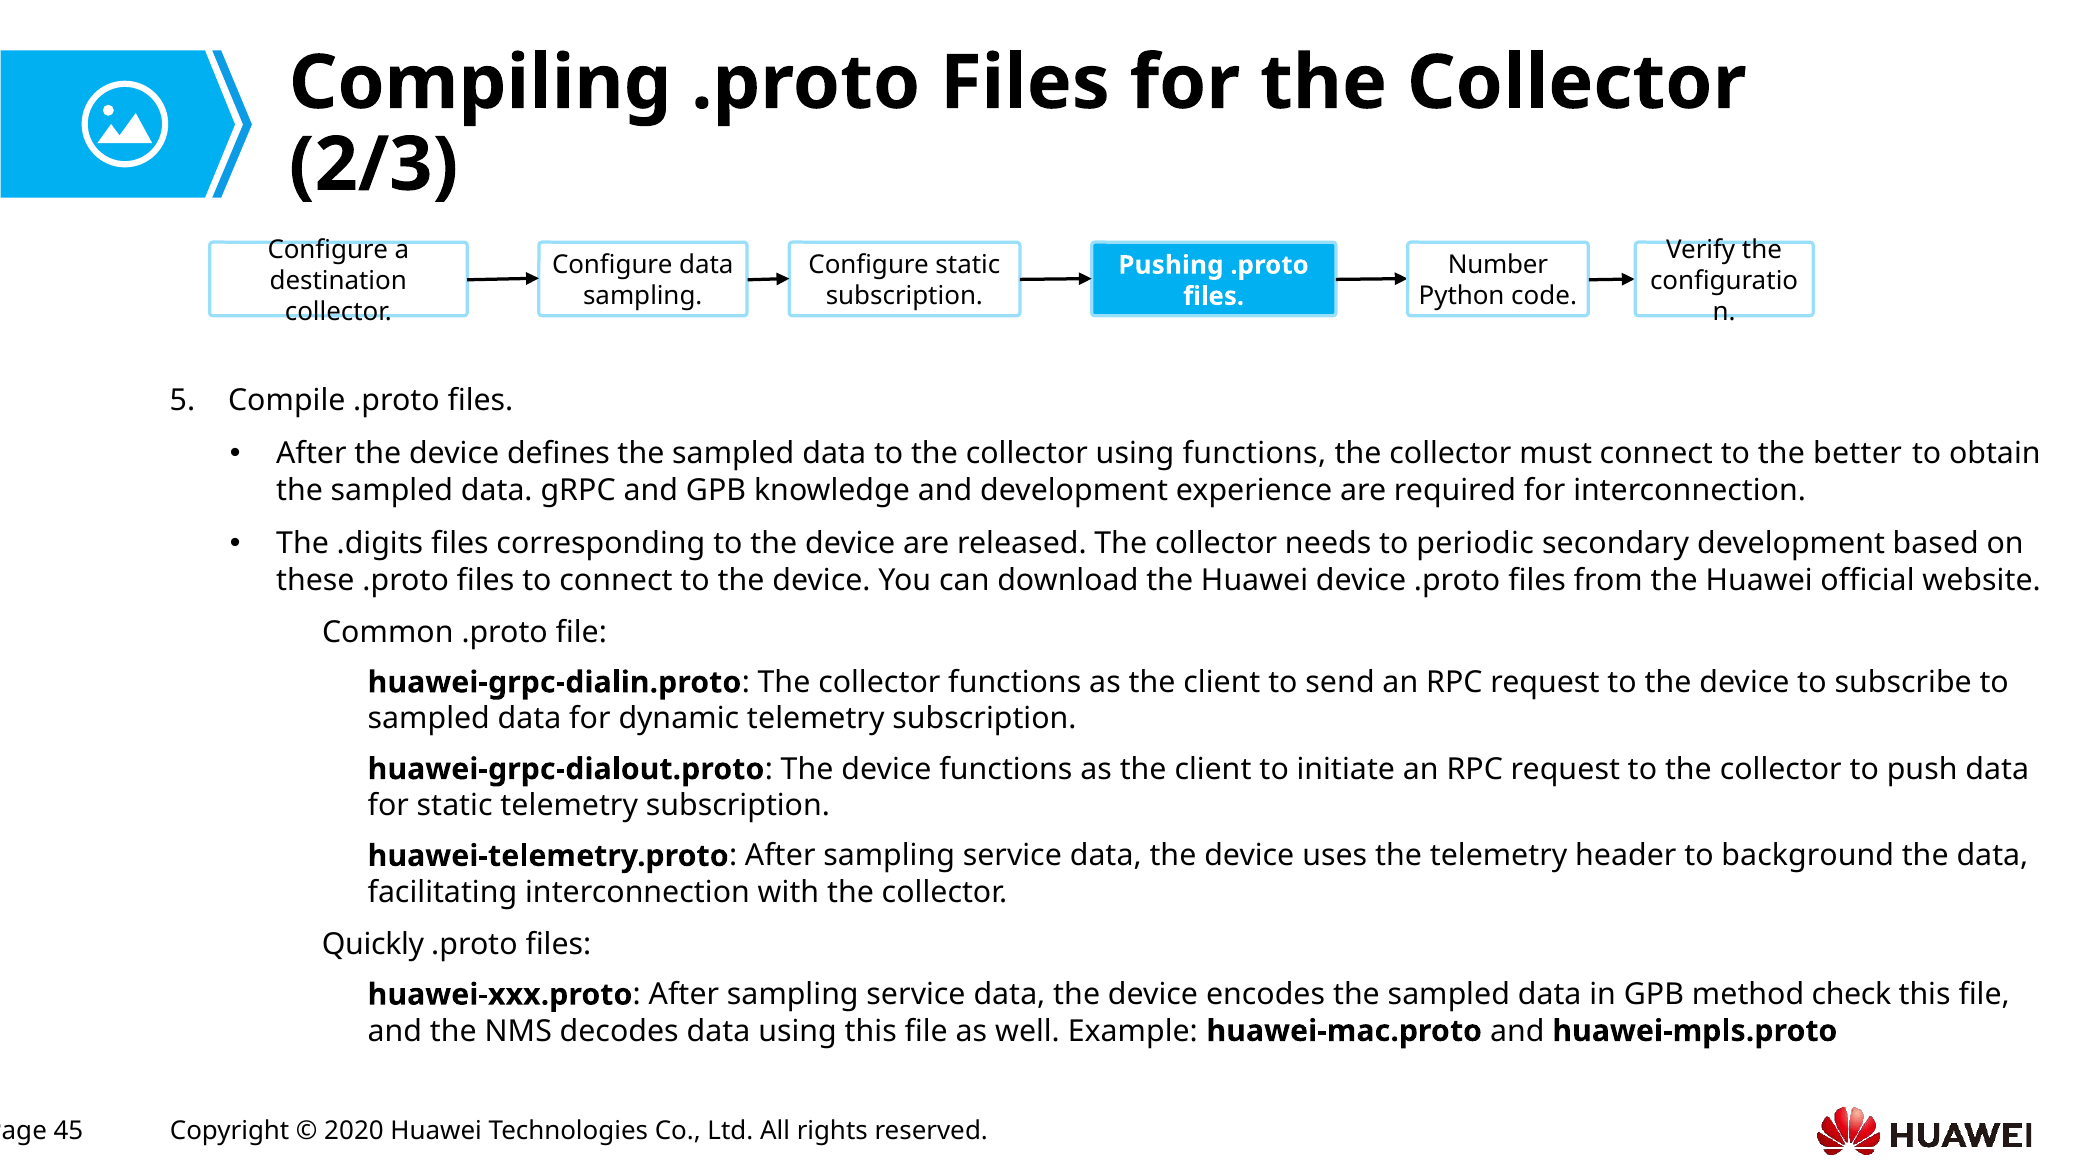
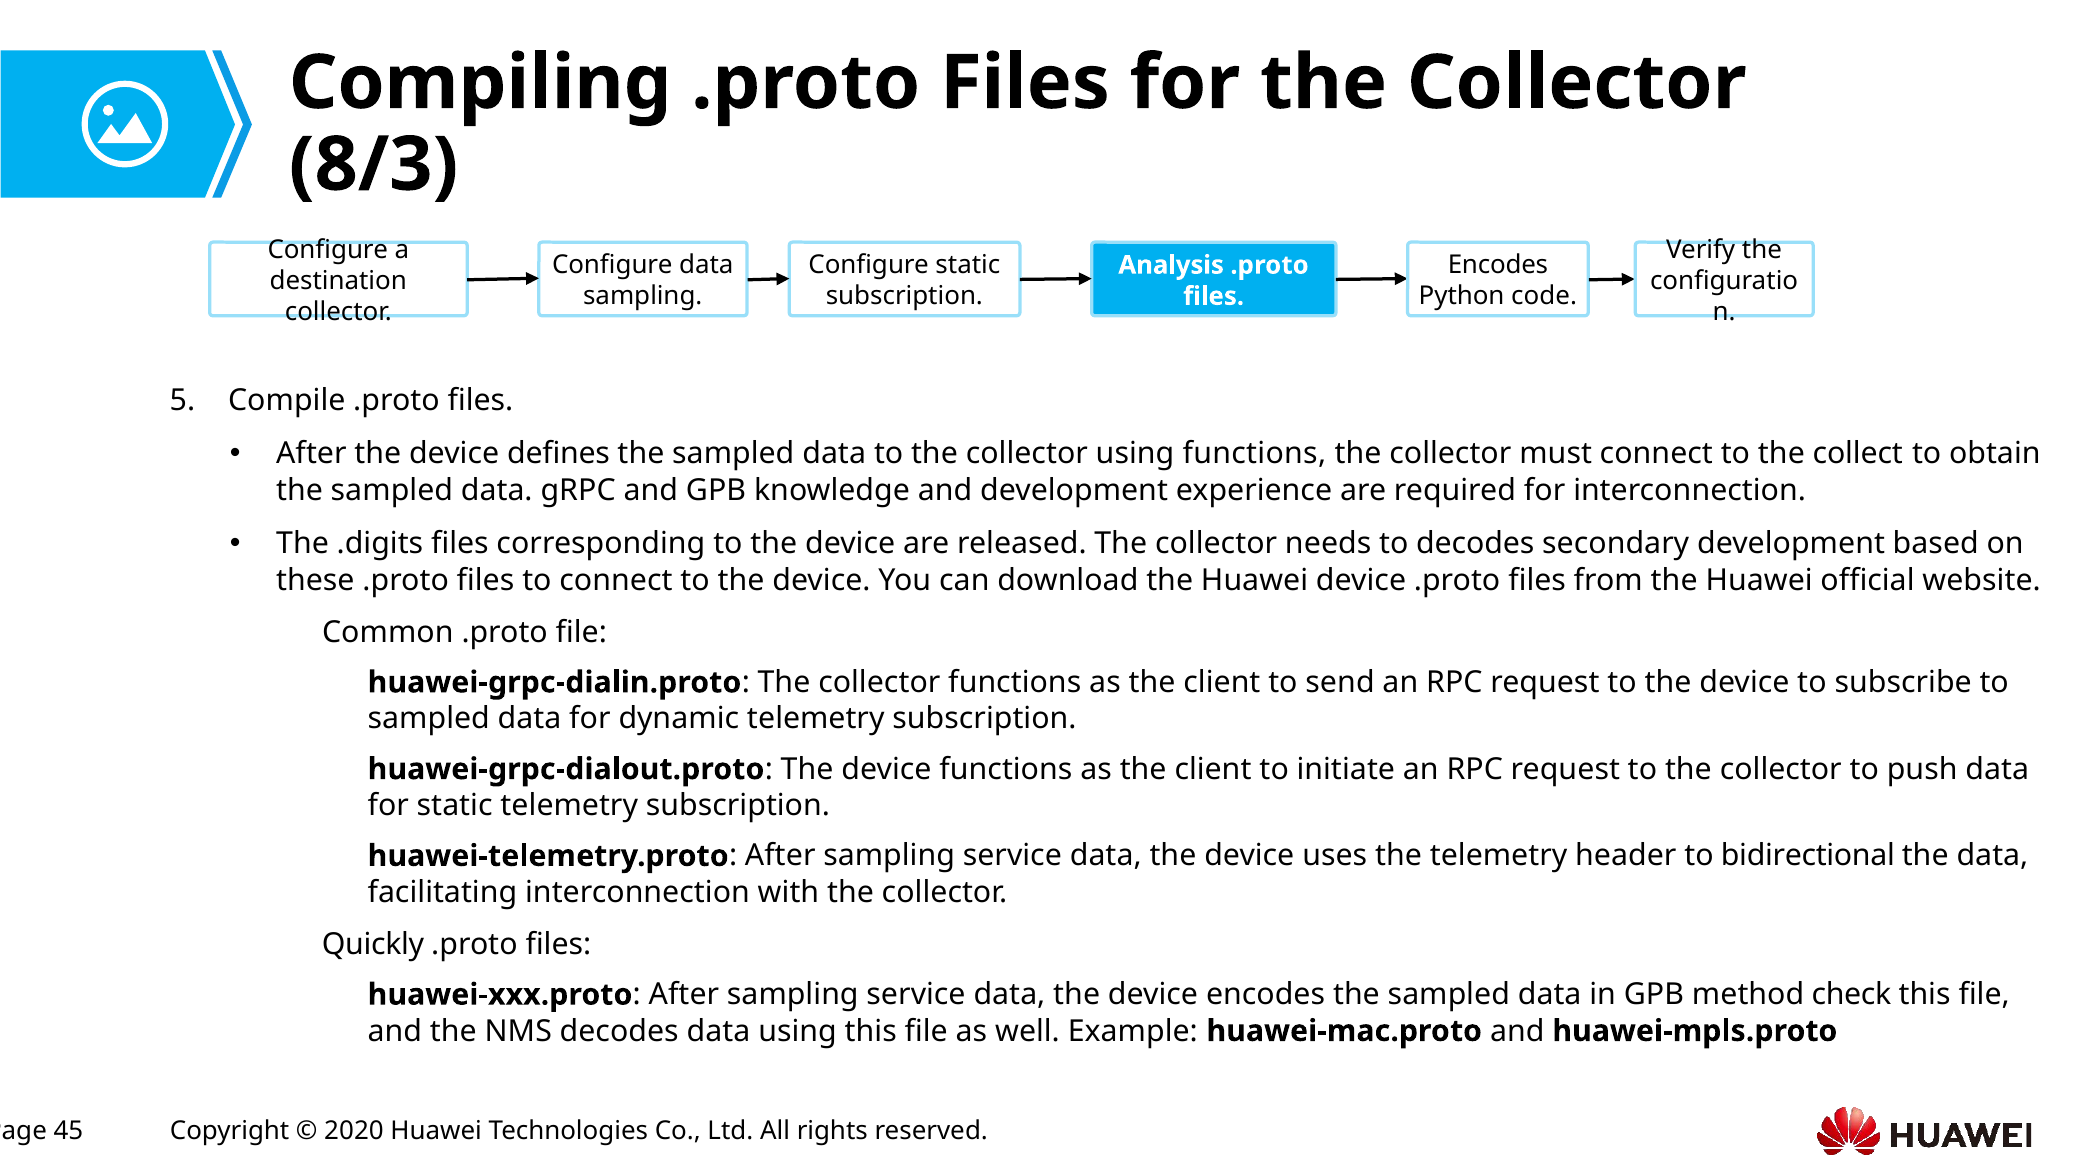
2/3: 2/3 -> 8/3
Number at (1498, 265): Number -> Encodes
Pushing: Pushing -> Analysis
better: better -> collect
to periodic: periodic -> decodes
background: background -> bidirectional
